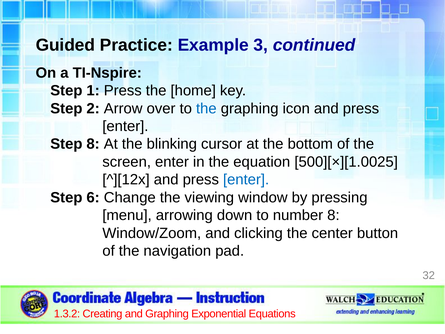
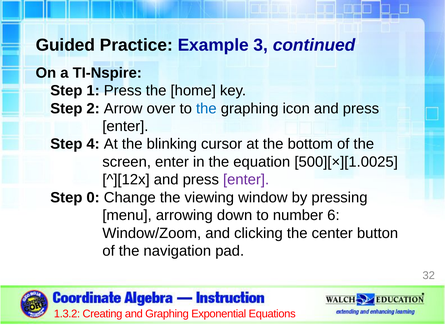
Step 8: 8 -> 4
enter at (246, 180) colour: blue -> purple
6: 6 -> 0
number 8: 8 -> 6
